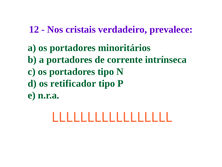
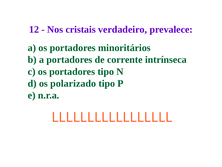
retificador: retificador -> polarizado
